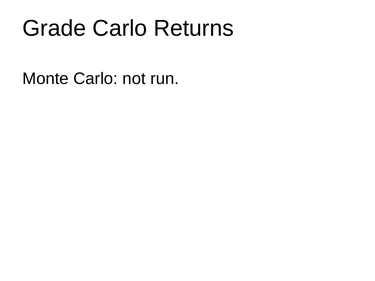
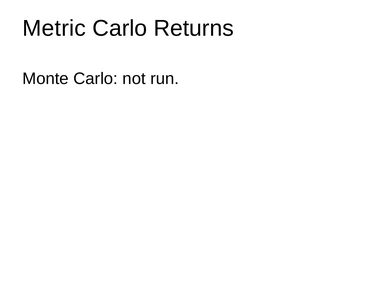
Grade: Grade -> Metric
